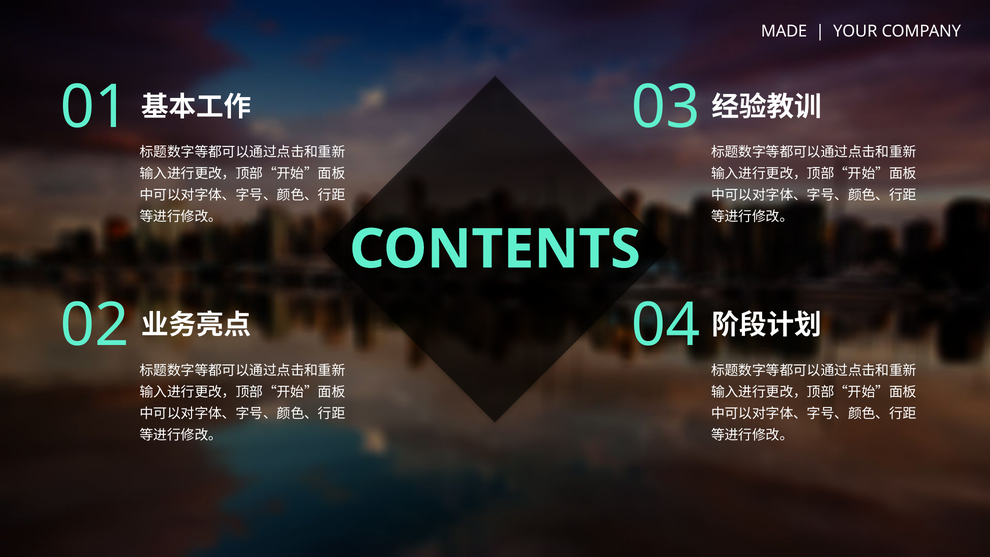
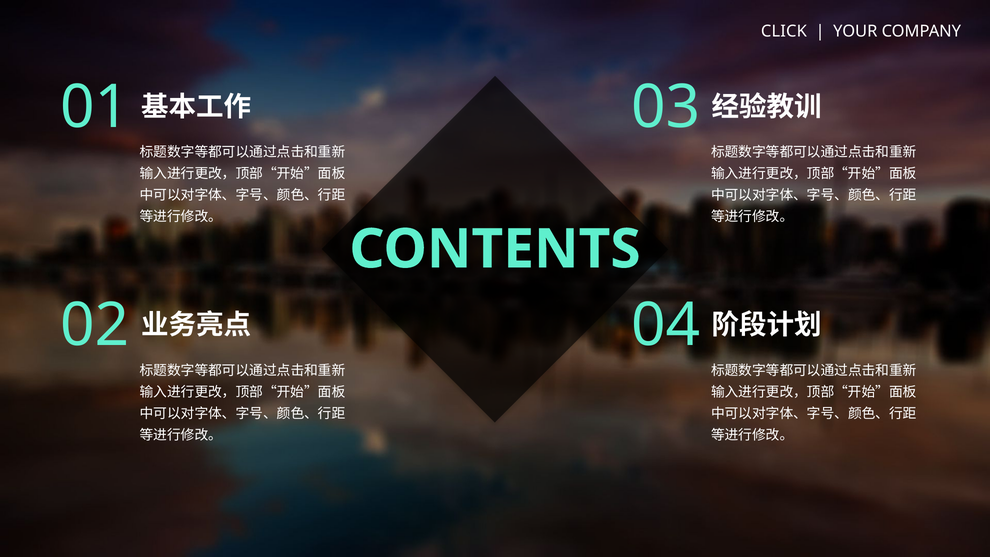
MADE: MADE -> CLICK
